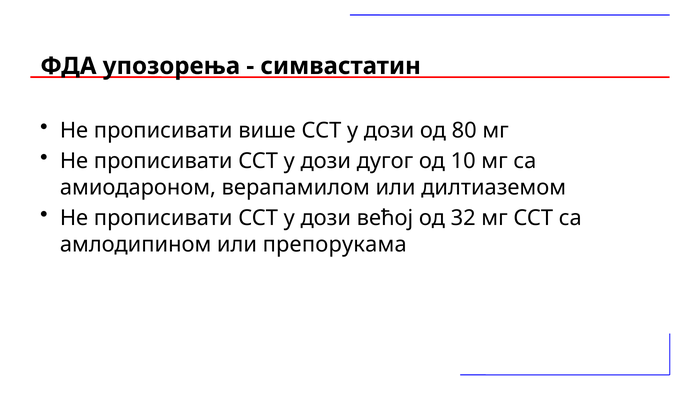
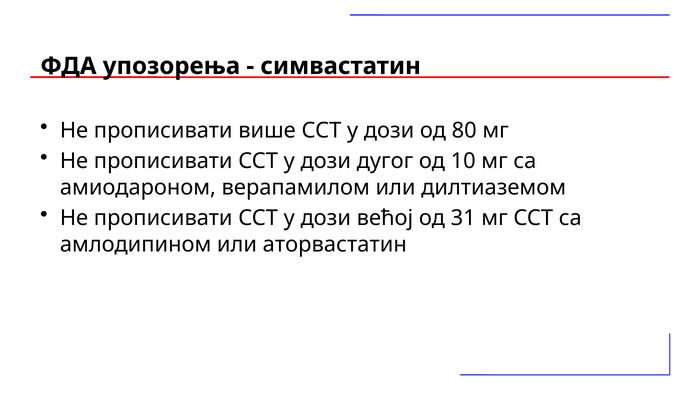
32: 32 -> 31
препорукама: препорукама -> аторвастатин
